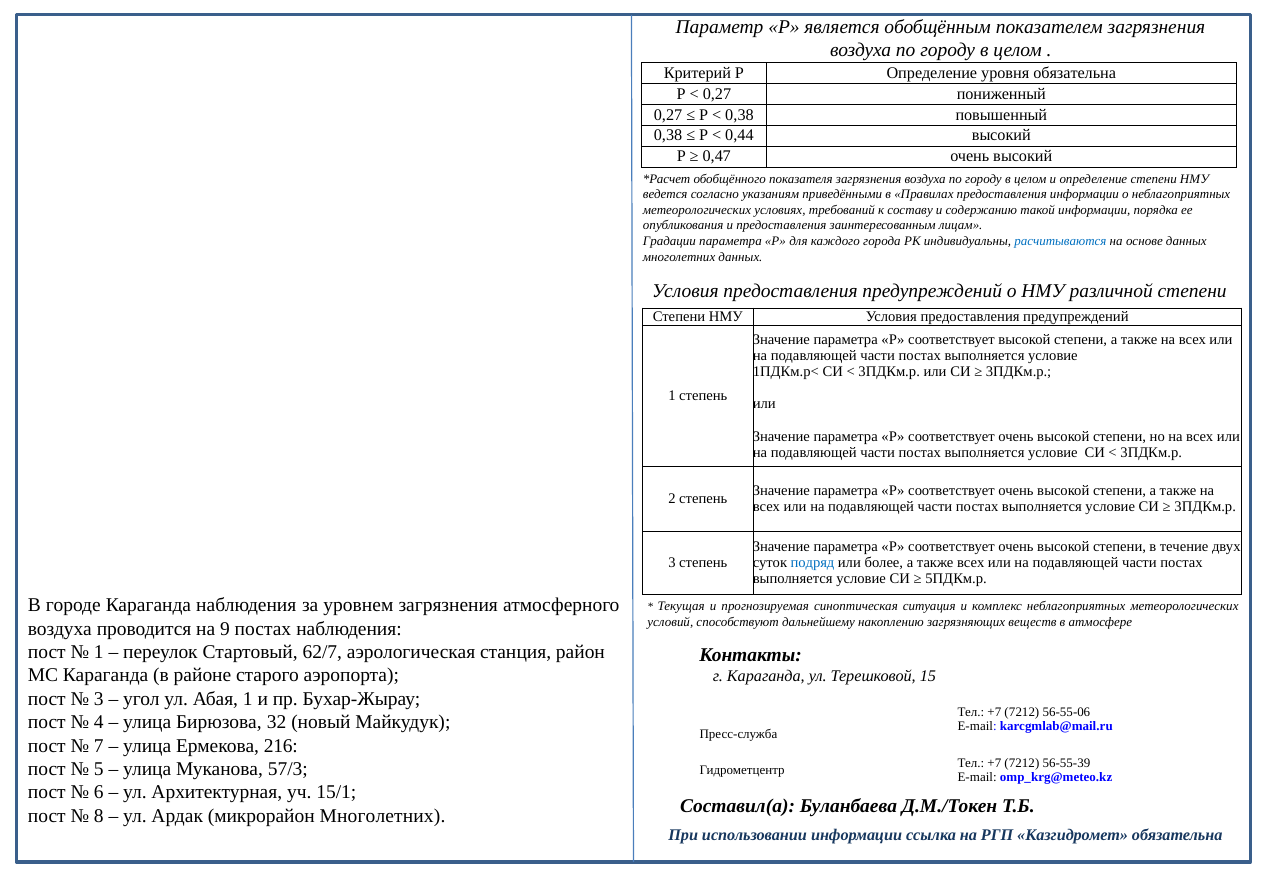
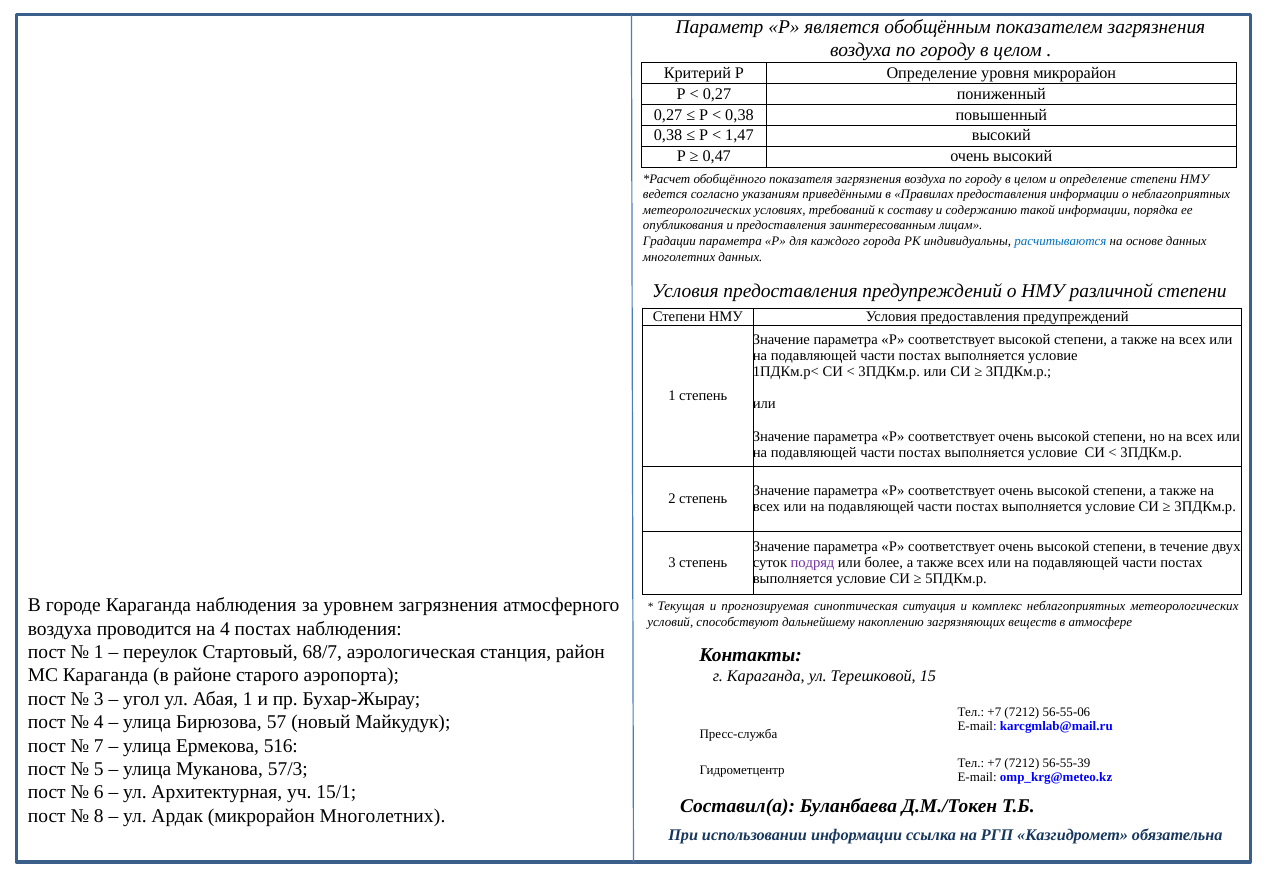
уровня обязательна: обязательна -> микрорайон
0,44: 0,44 -> 1,47
подряд colour: blue -> purple
на 9: 9 -> 4
62/7: 62/7 -> 68/7
32: 32 -> 57
216: 216 -> 516
